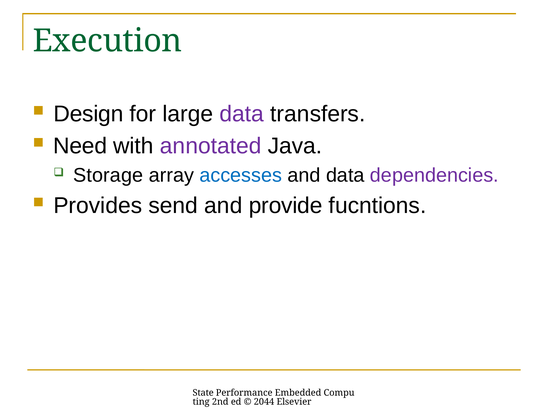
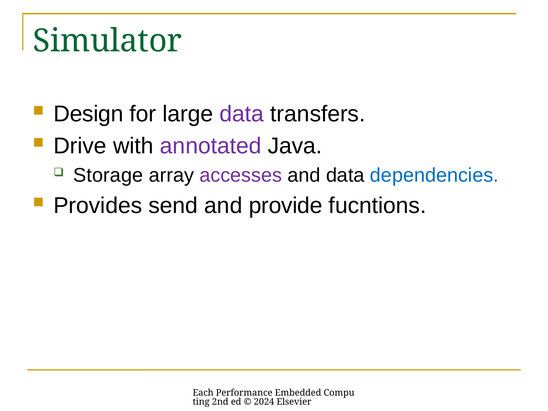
Execution: Execution -> Simulator
Need: Need -> Drive
accesses colour: blue -> purple
dependencies colour: purple -> blue
State: State -> Each
2044: 2044 -> 2024
